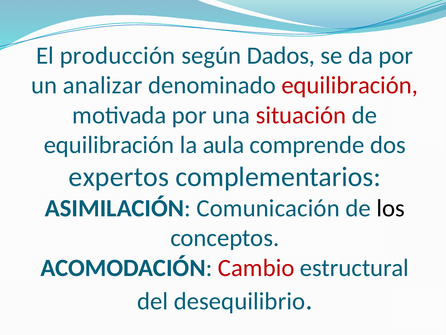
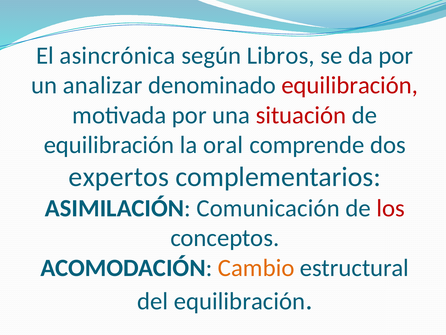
producción: producción -> asincrónica
Dados: Dados -> Libros
aula: aula -> oral
los colour: black -> red
Cambio colour: red -> orange
del desequilibrio: desequilibrio -> equilibración
